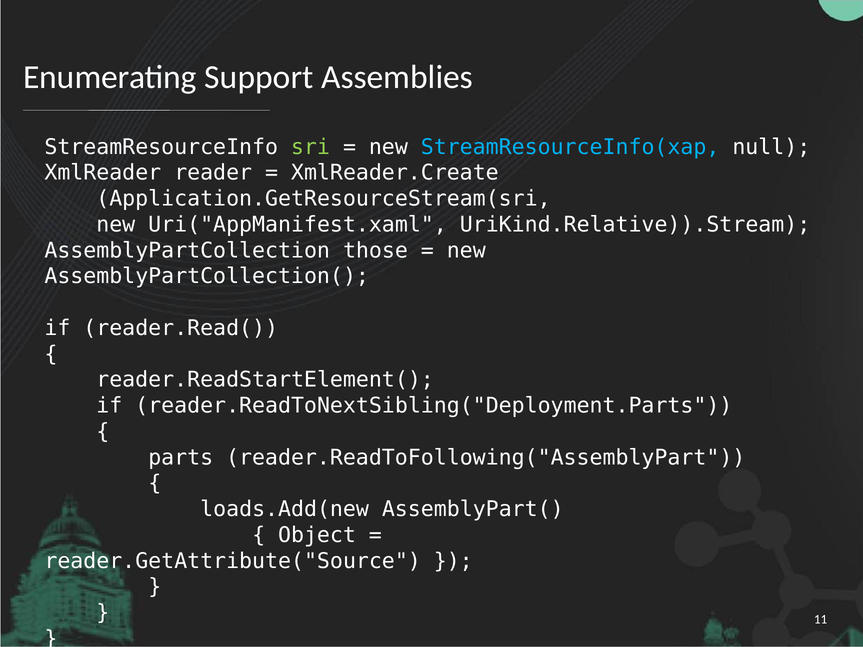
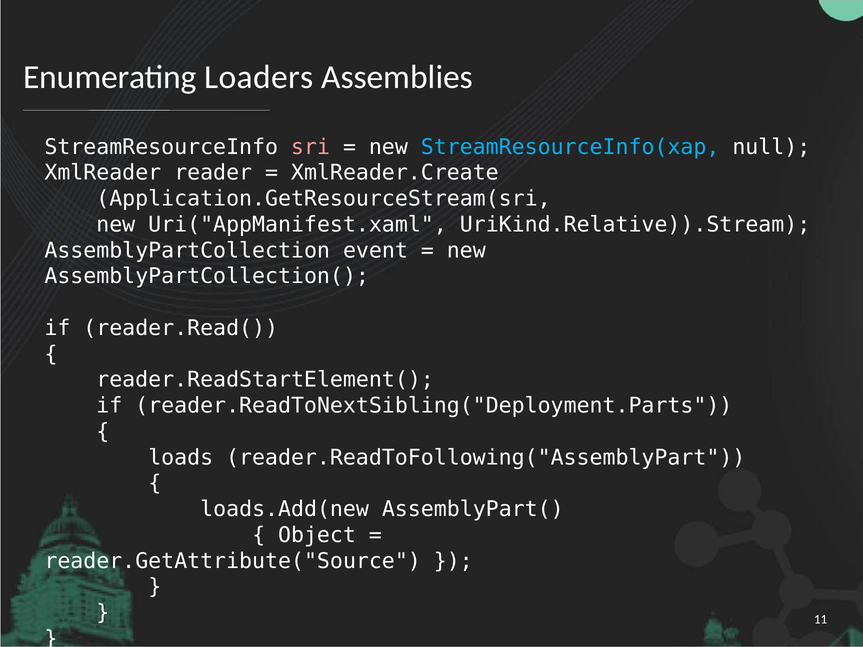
Support: Support -> Loaders
sri colour: light green -> pink
those: those -> event
parts: parts -> loads
